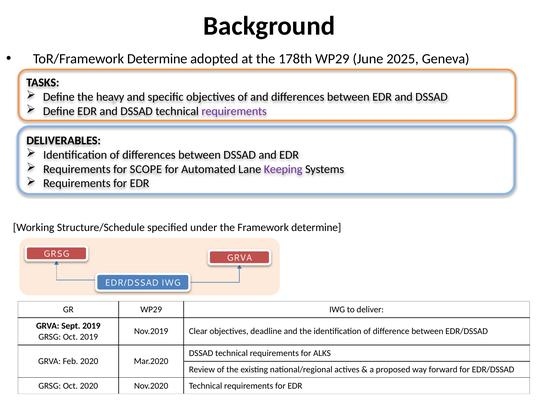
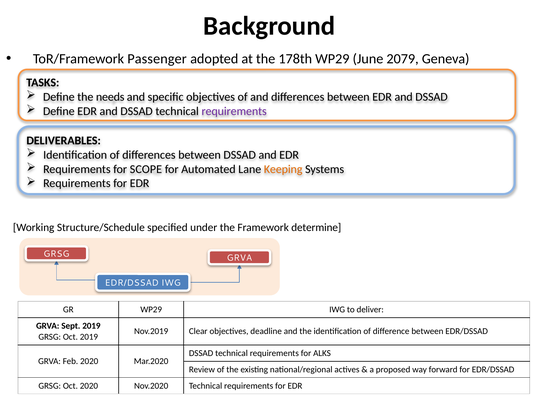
ToR/Framework Determine: Determine -> Passenger
2025: 2025 -> 2079
heavy: heavy -> needs
Keeping colour: purple -> orange
